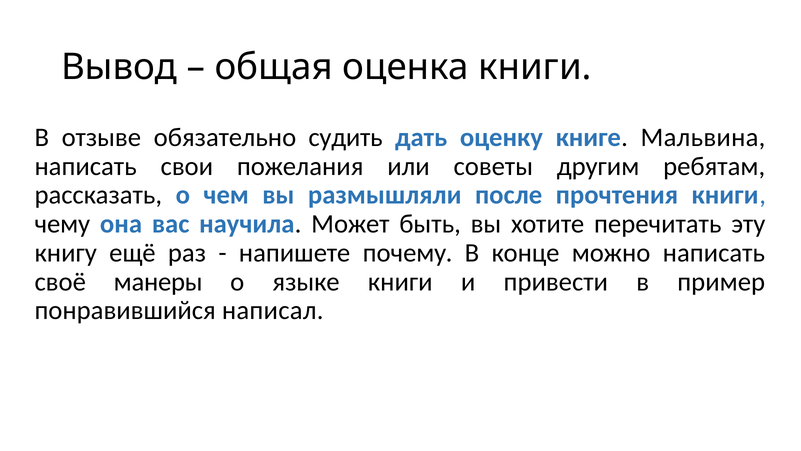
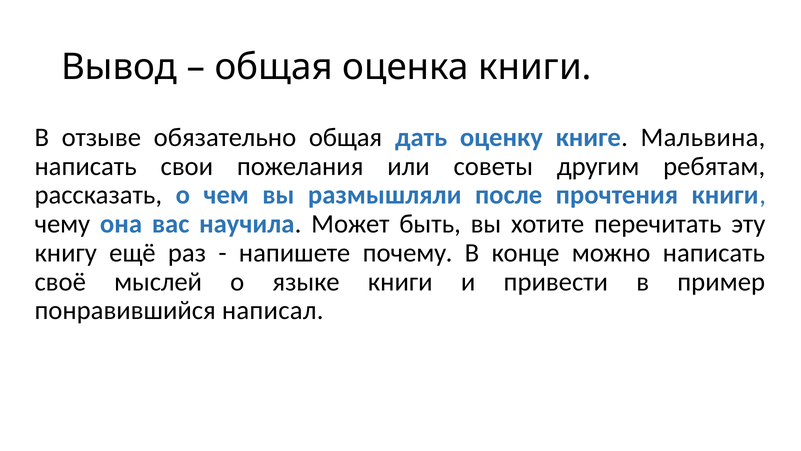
обязательно судить: судить -> общая
манеры: манеры -> мыслей
